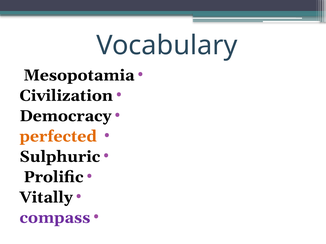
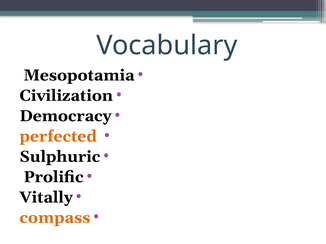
compass colour: purple -> orange
